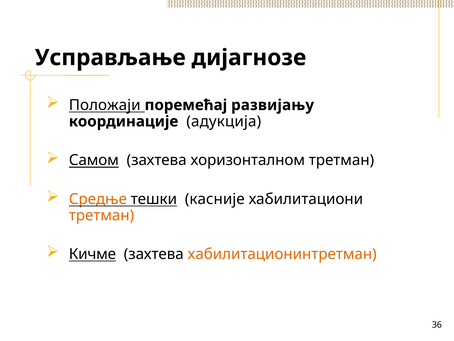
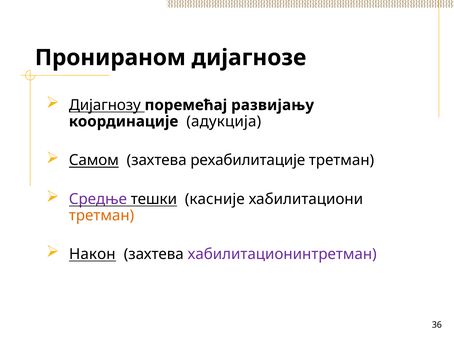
Усправљање: Усправљање -> Пронираном
Положаји: Положаји -> Дијагнозу
хоризонталном: хоризонталном -> рехабилитације
Средње colour: orange -> purple
Кичме: Кичме -> Након
хабилитационинтретман colour: orange -> purple
